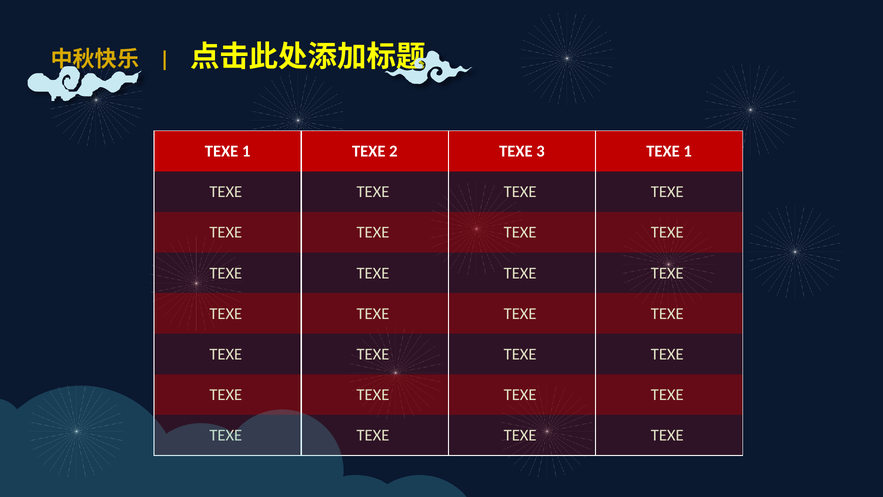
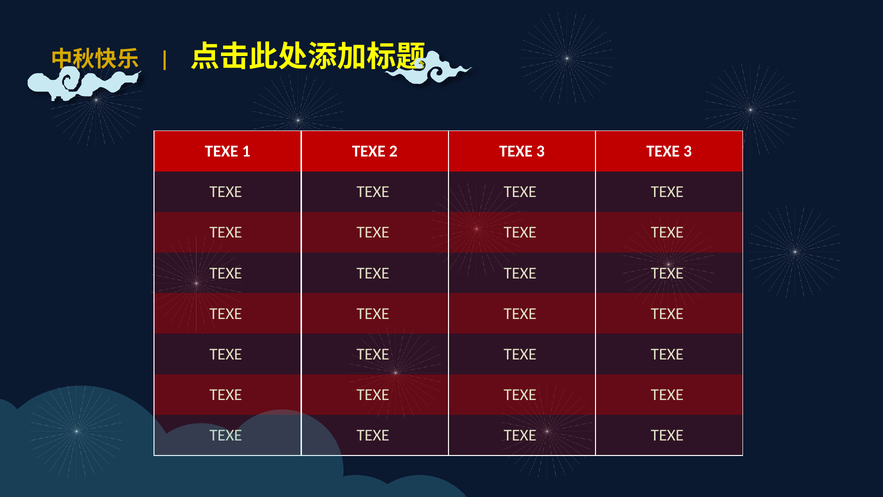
3 TEXE 1: 1 -> 3
